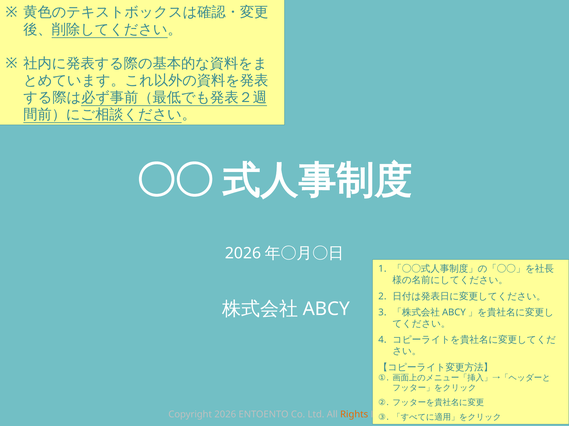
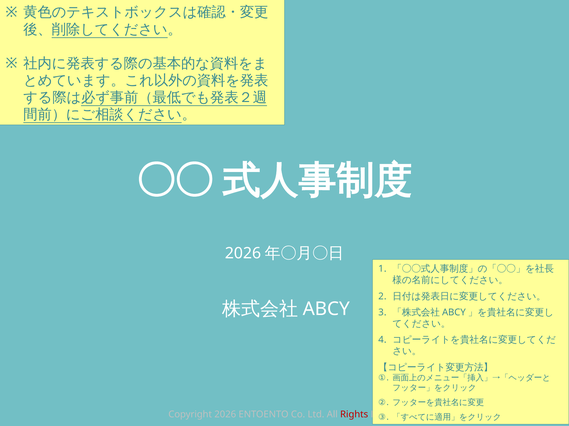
Rights colour: orange -> red
